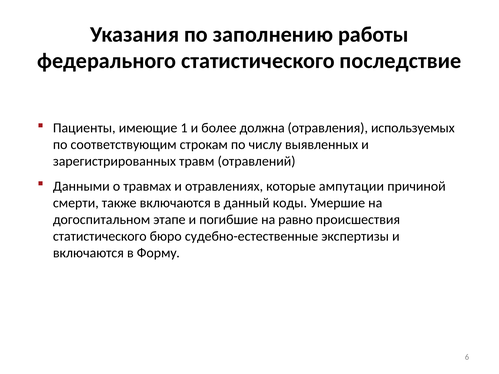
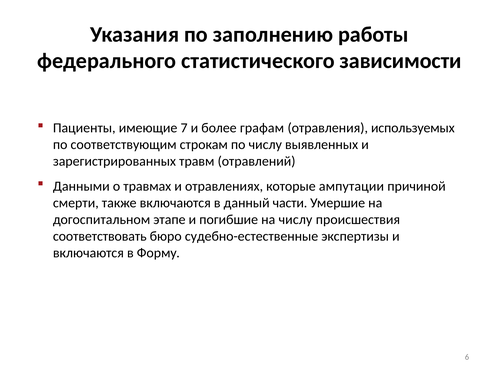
последствие: последствие -> зависимости
1: 1 -> 7
должна: должна -> графам
коды: коды -> части
на равно: равно -> числу
статистического at (100, 236): статистического -> соответствовать
